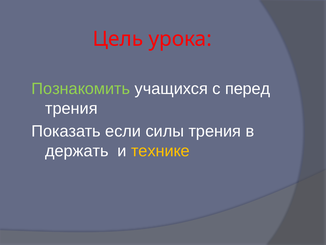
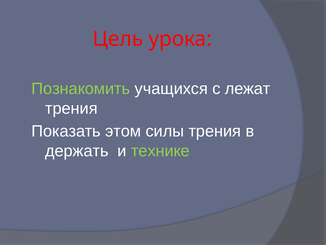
перед: перед -> лежат
если: если -> этом
технике colour: yellow -> light green
